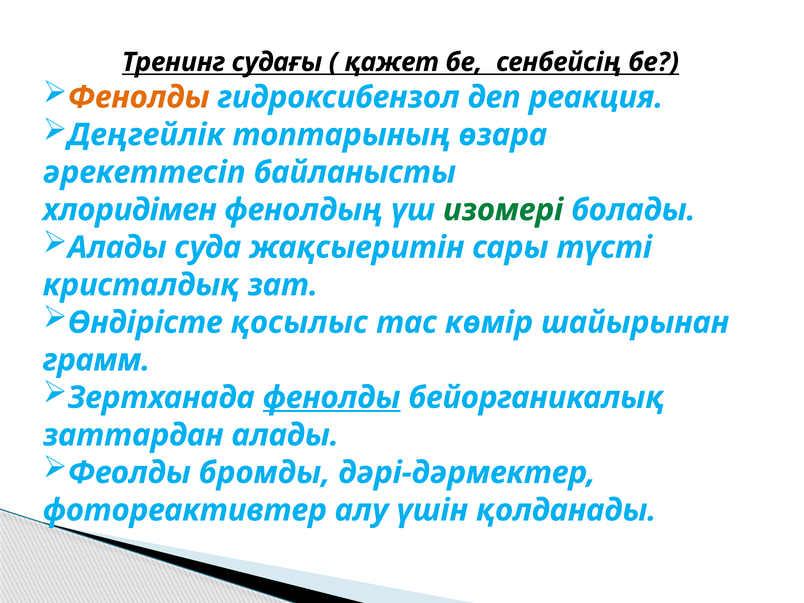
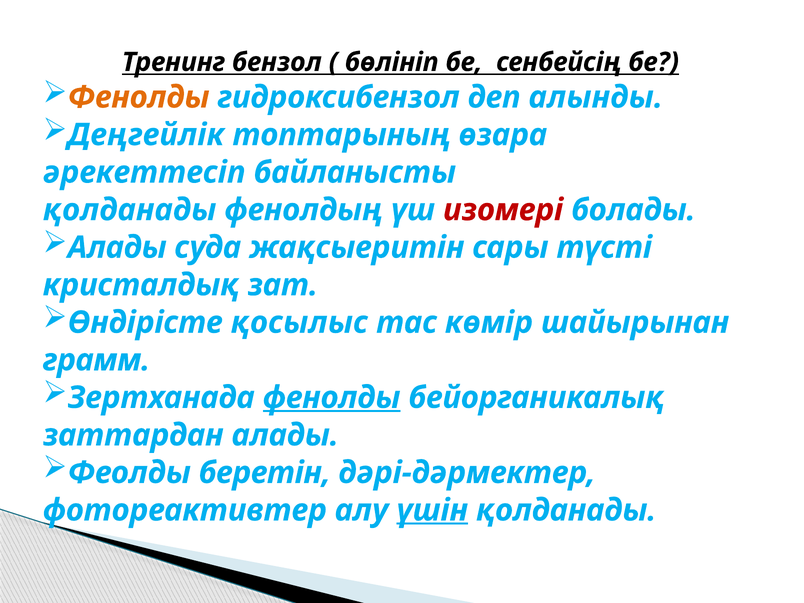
судағы: судағы -> бензол
қажет: қажет -> бөлініп
реакция: реакция -> алынды
хлоридімен at (130, 210): хлоридімен -> қолданады
изомері colour: green -> red
бромды: бромды -> беретін
үшін underline: none -> present
